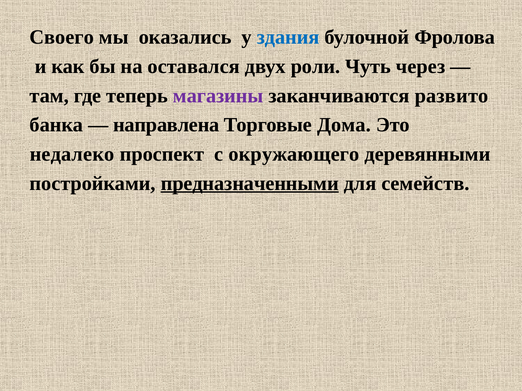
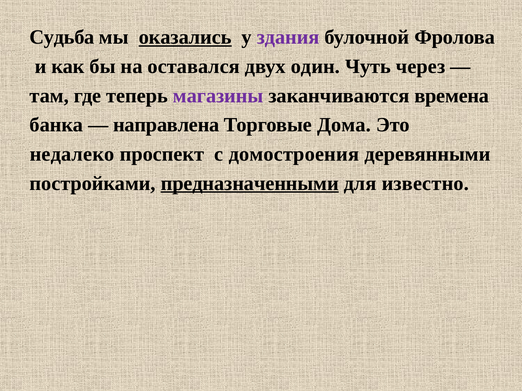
Своего: Своего -> Судьба
оказались underline: none -> present
здания colour: blue -> purple
роли: роли -> один
развито: развито -> времена
окружающего: окружающего -> домостроения
семейств: семейств -> известно
